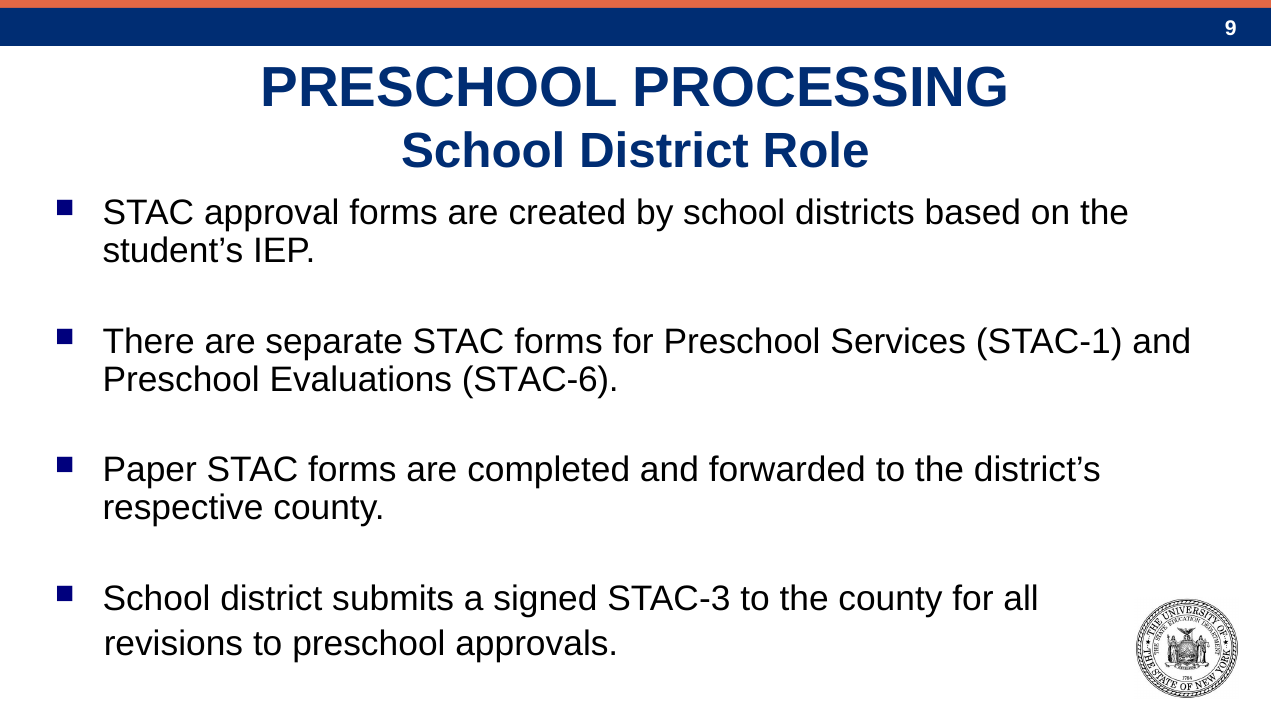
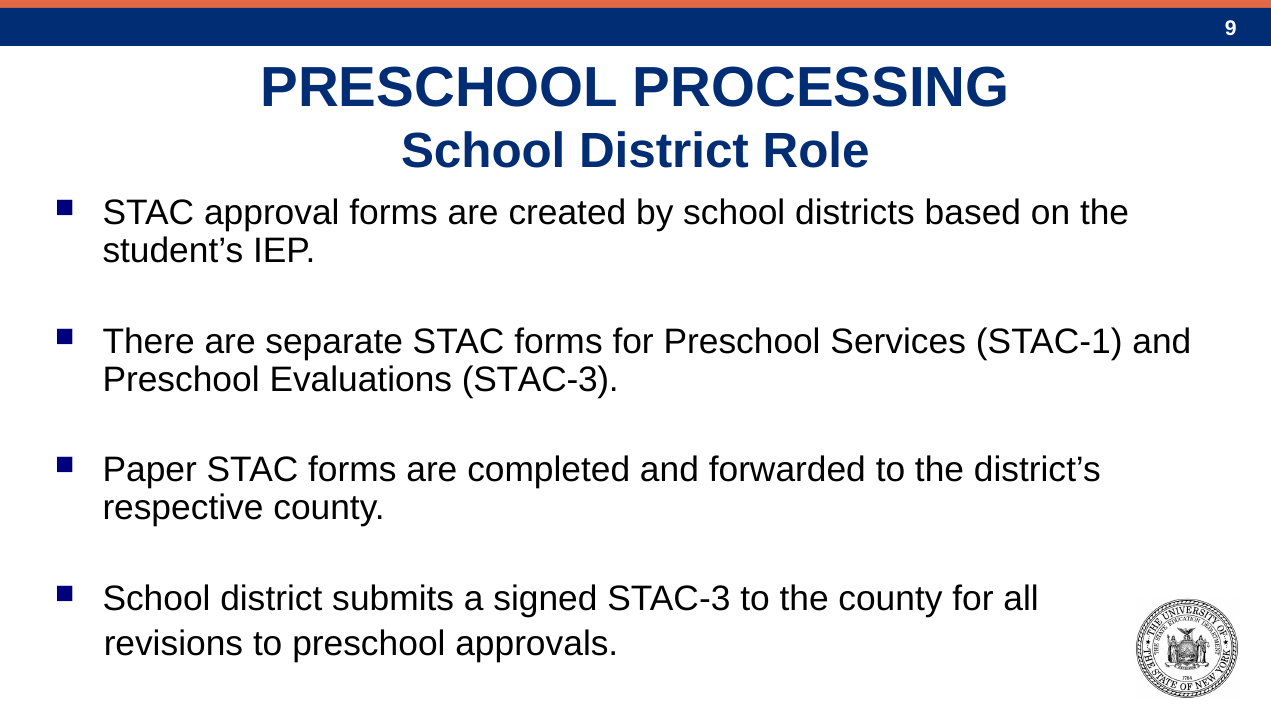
Evaluations STAC-6: STAC-6 -> STAC-3
